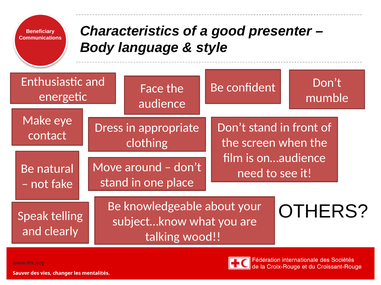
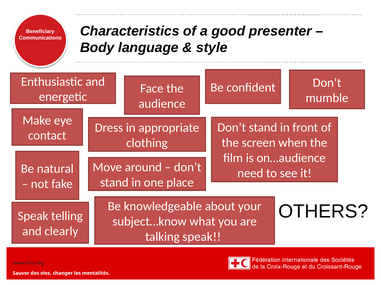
talking wood: wood -> speak
